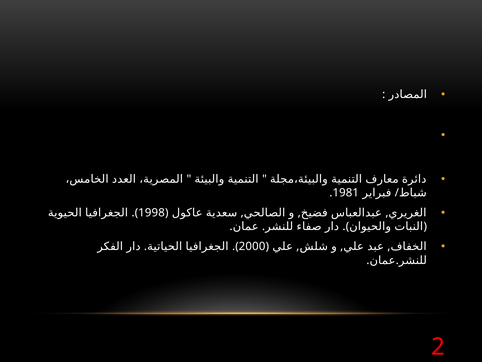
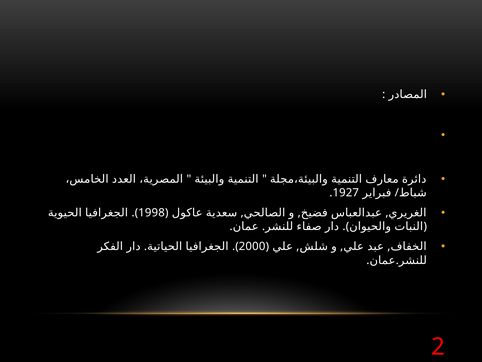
1981: 1981 -> 1927
